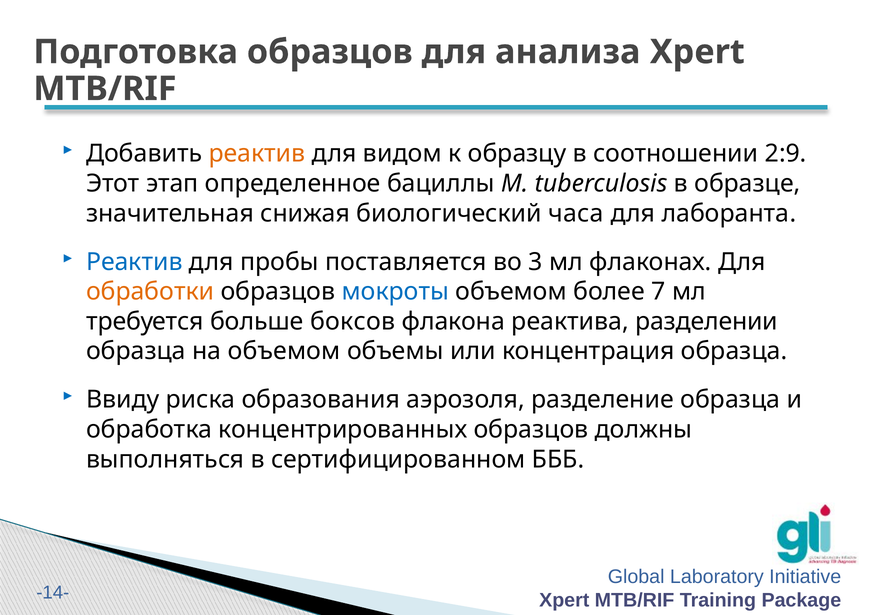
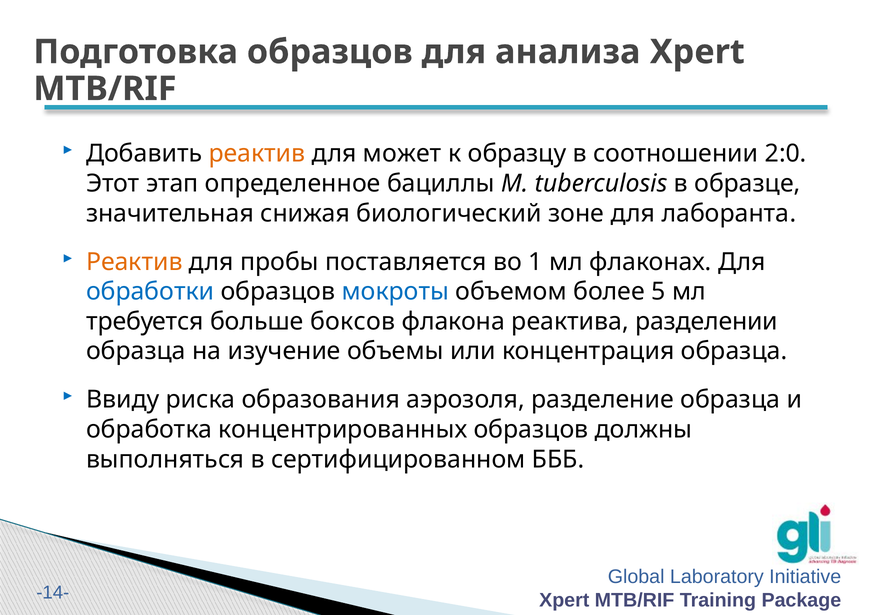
видом: видом -> может
2:9: 2:9 -> 2:0
часа: часа -> зоне
Реактив at (134, 262) colour: blue -> orange
3: 3 -> 1
обработки colour: orange -> blue
7: 7 -> 5
на объемом: объемом -> изучение
